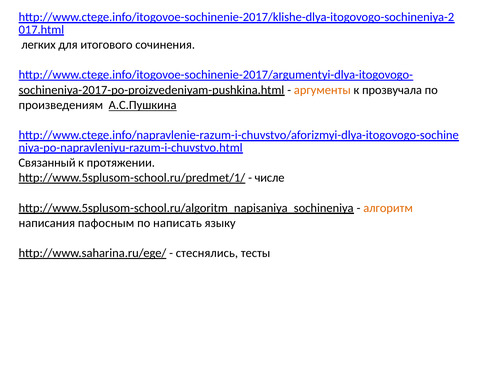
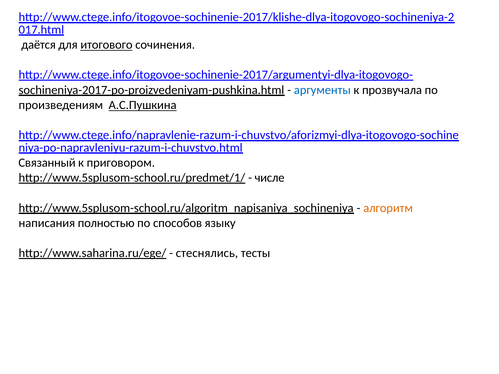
легких: легких -> даётся
итогового underline: none -> present
аргументы colour: orange -> blue
протяжении: протяжении -> приговором
пафосным: пафосным -> полностью
написать: написать -> способов
